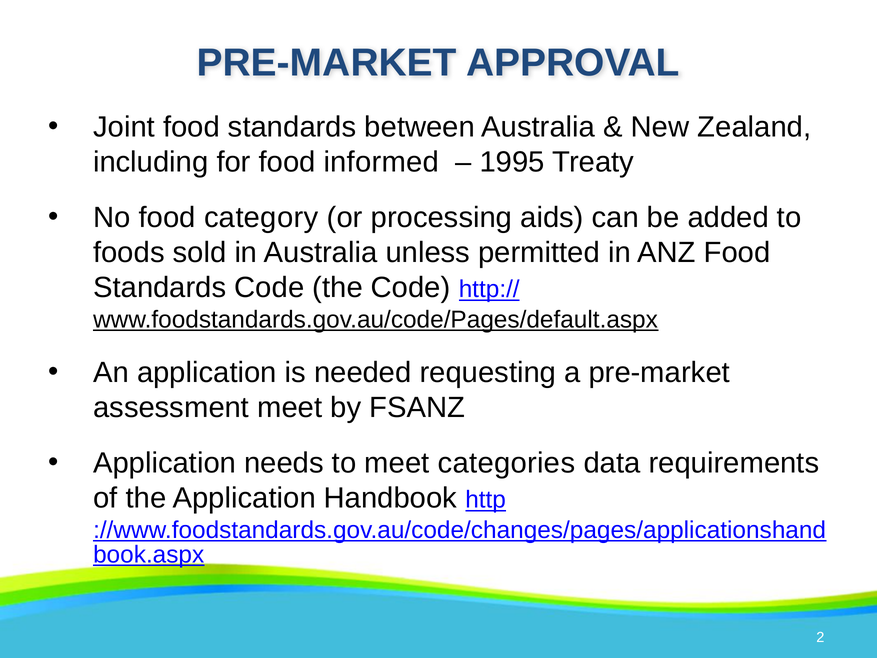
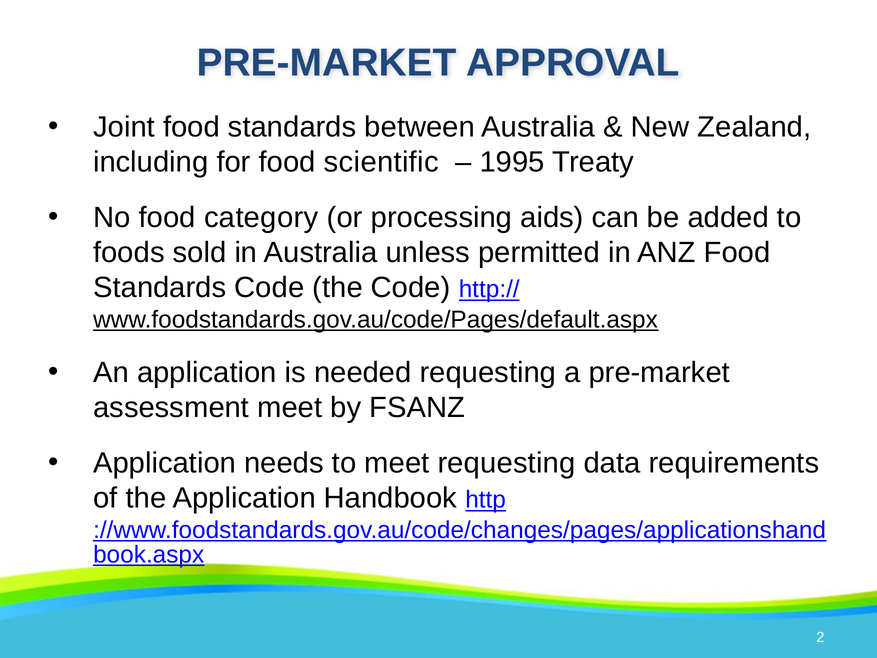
informed: informed -> scientific
meet categories: categories -> requesting
